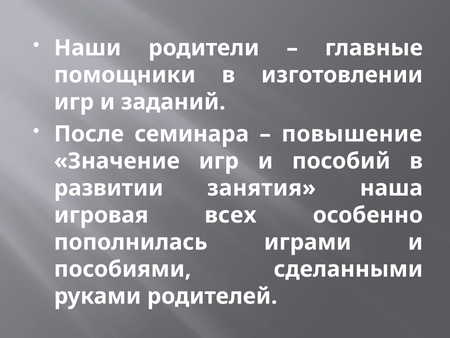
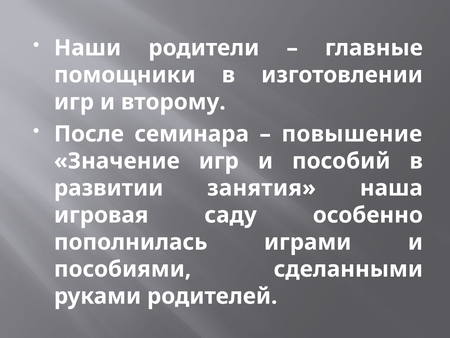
заданий: заданий -> второму
всех: всех -> саду
